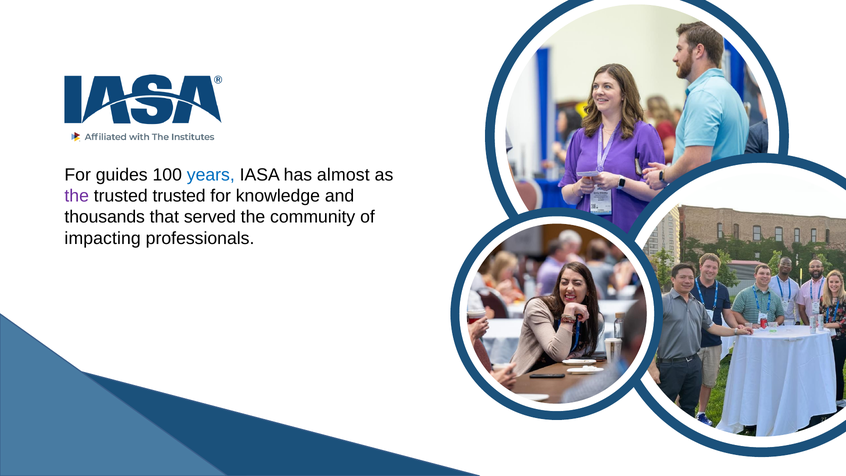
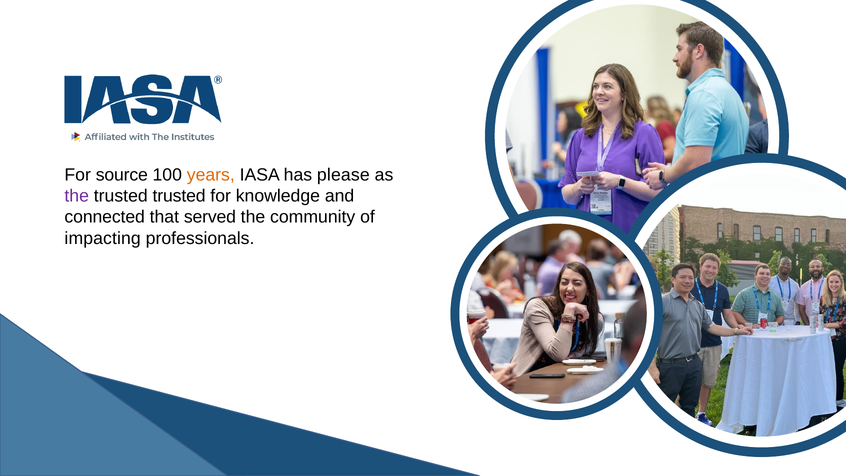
guides: guides -> source
years colour: blue -> orange
almost: almost -> please
thousands: thousands -> connected
